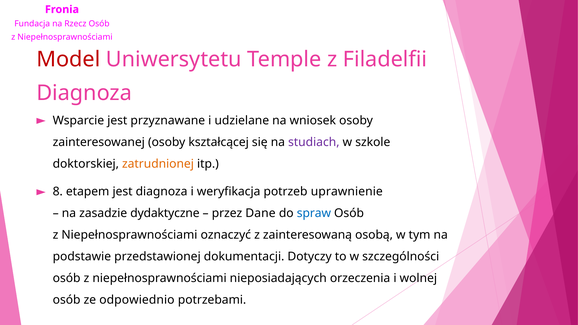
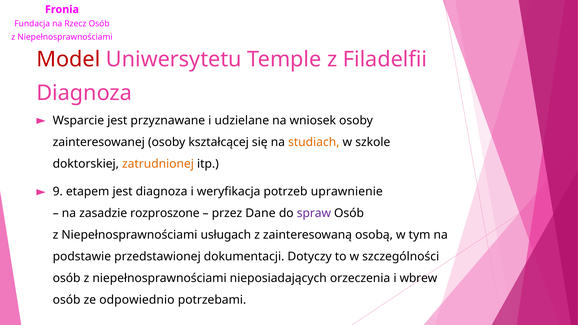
studiach colour: purple -> orange
8: 8 -> 9
dydaktyczne: dydaktyczne -> rozproszone
spraw colour: blue -> purple
oznaczyć: oznaczyć -> usługach
wolnej: wolnej -> wbrew
